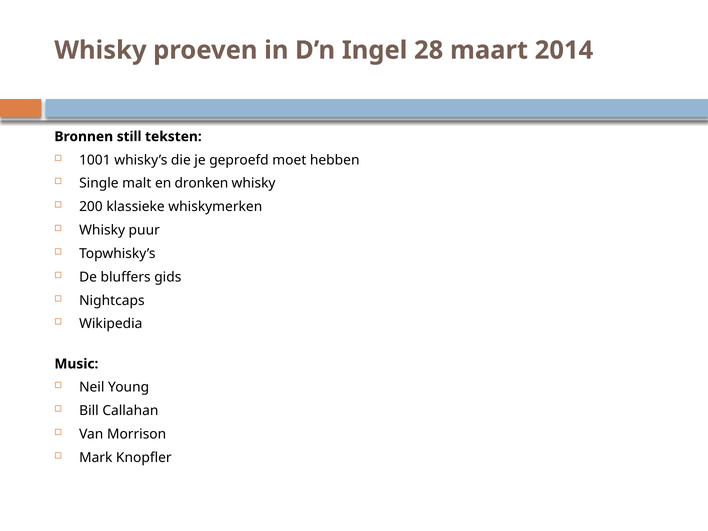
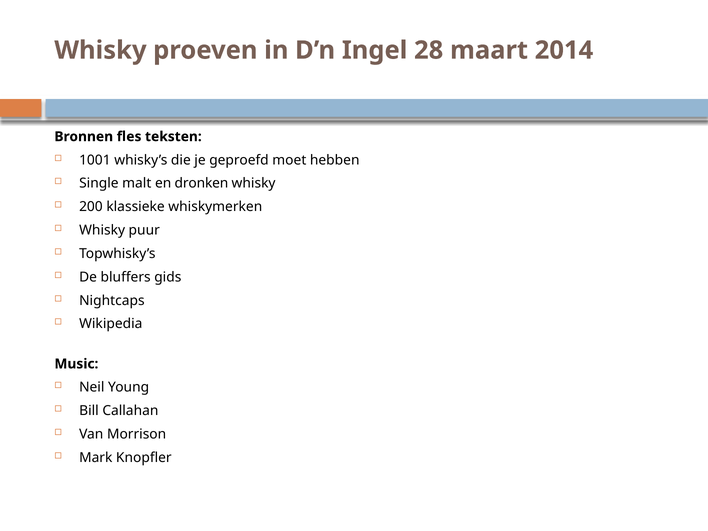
still: still -> fles
